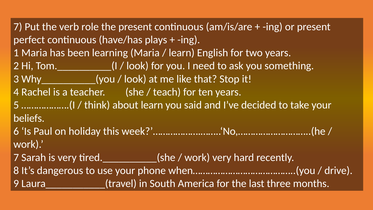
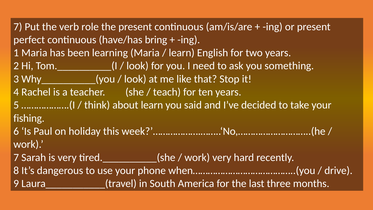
plays: plays -> bring
beliefs: beliefs -> fishing
